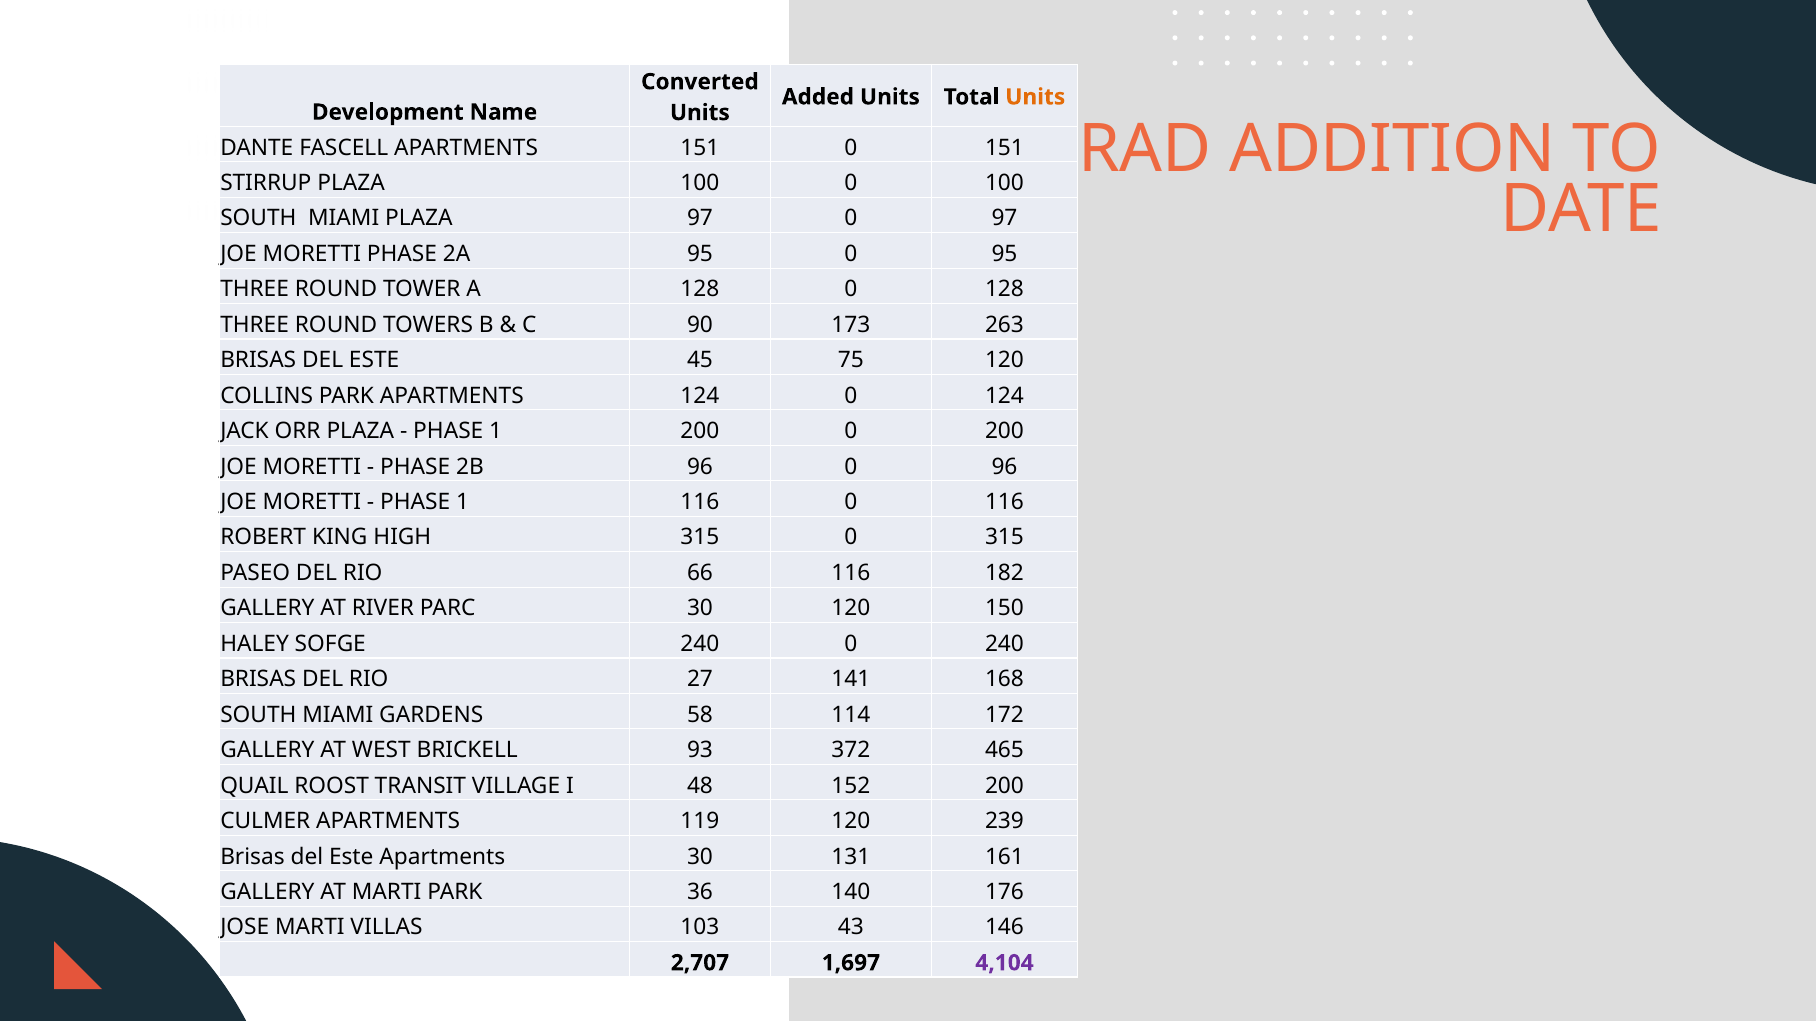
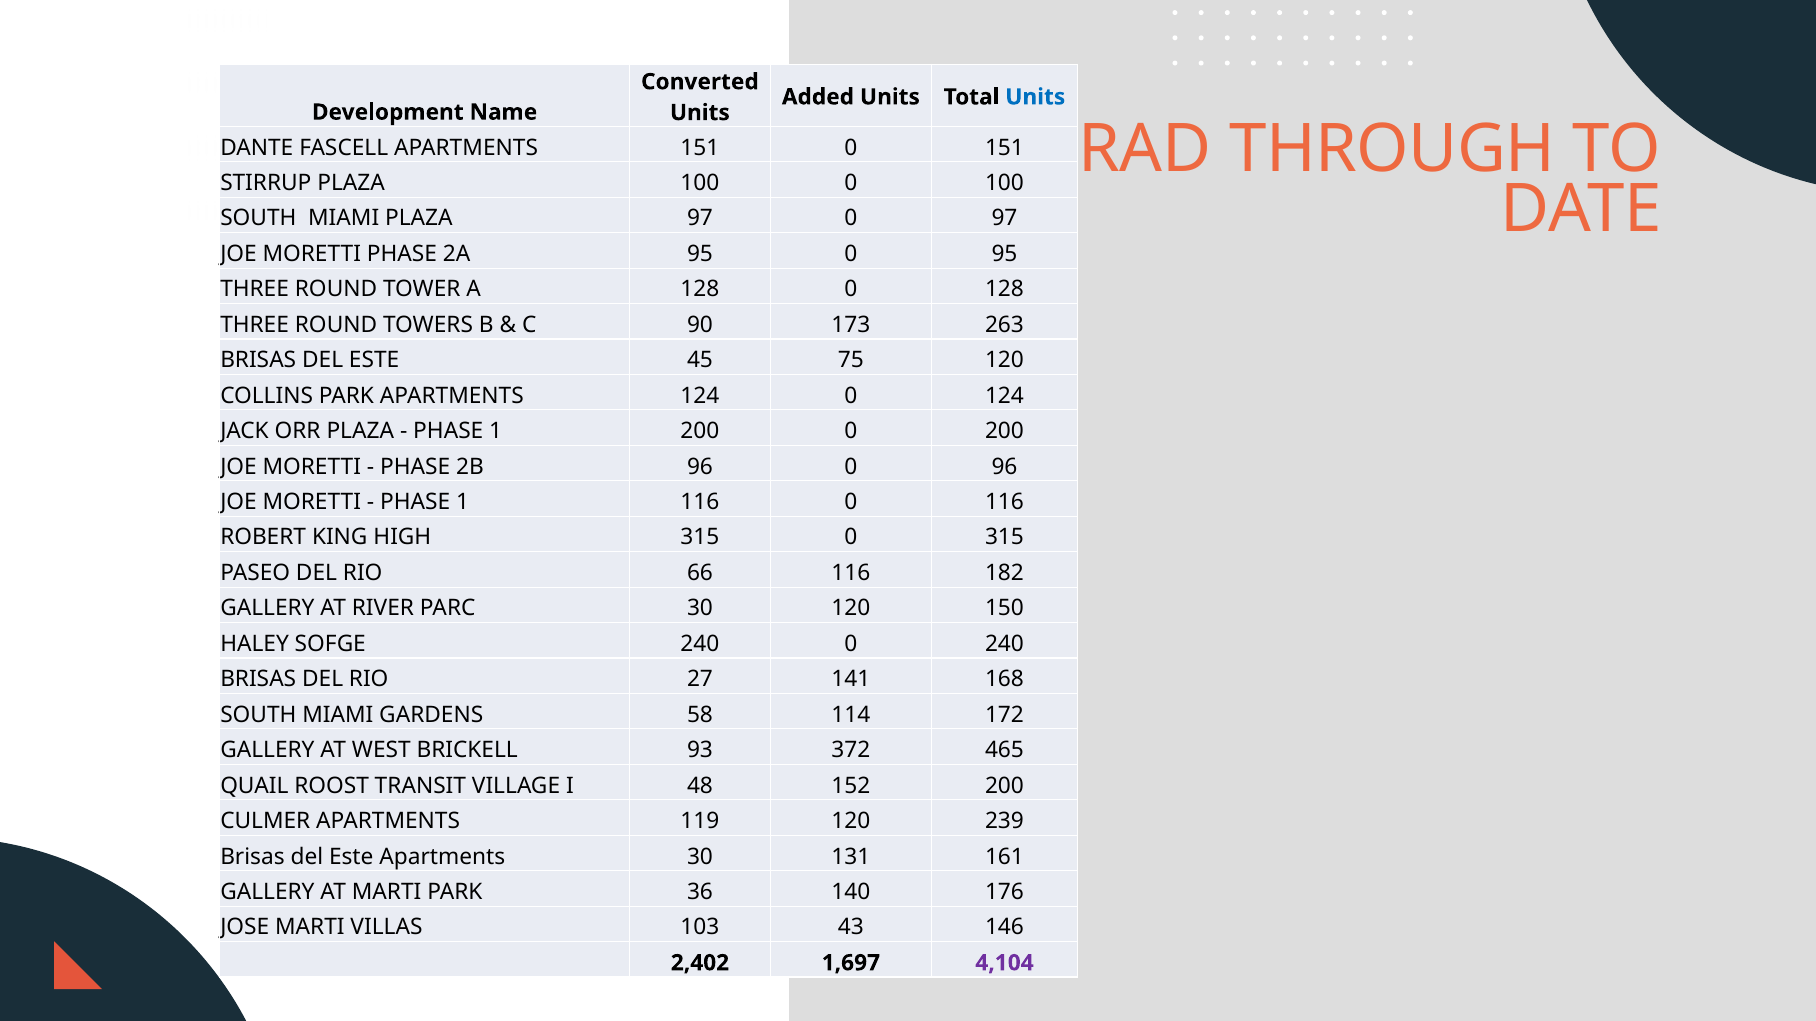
Units at (1035, 97) colour: orange -> blue
ADDITION: ADDITION -> THROUGH
2,707: 2,707 -> 2,402
